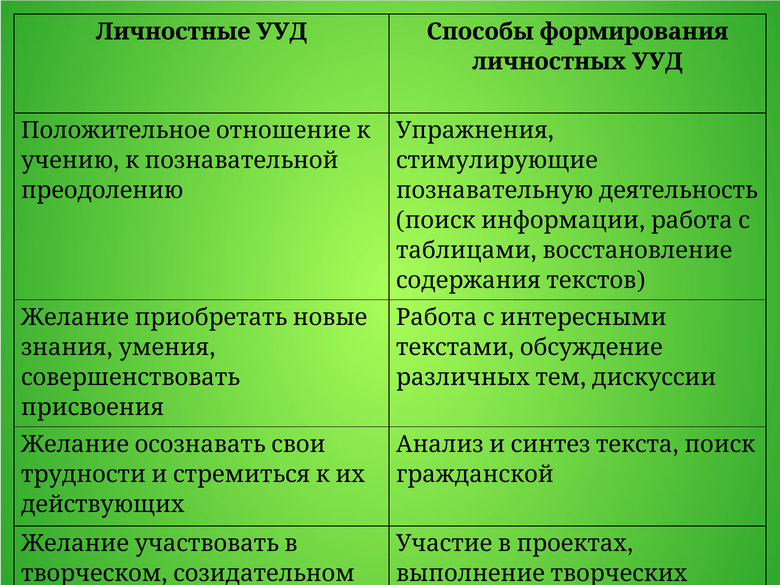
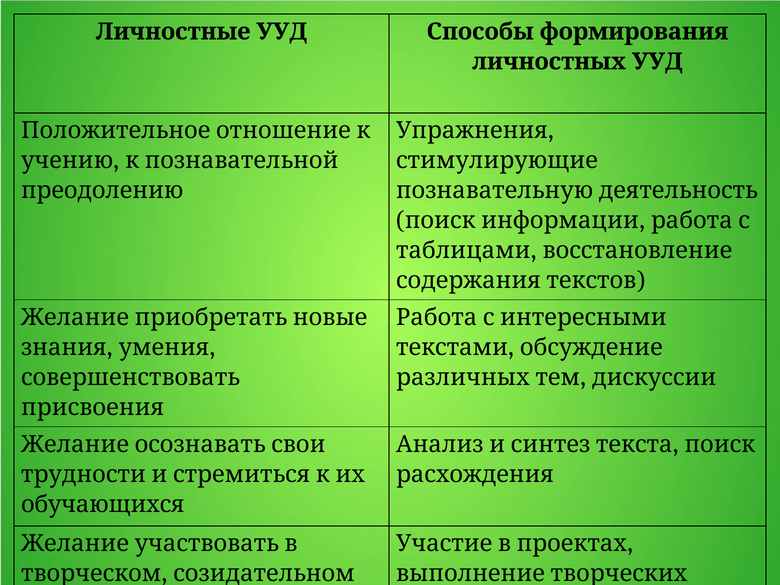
гражданской: гражданской -> расхождения
действующих: действующих -> обучающихся
